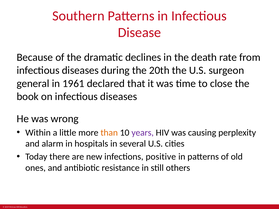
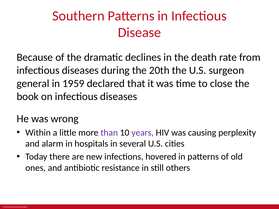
1961: 1961 -> 1959
than colour: orange -> purple
positive: positive -> hovered
